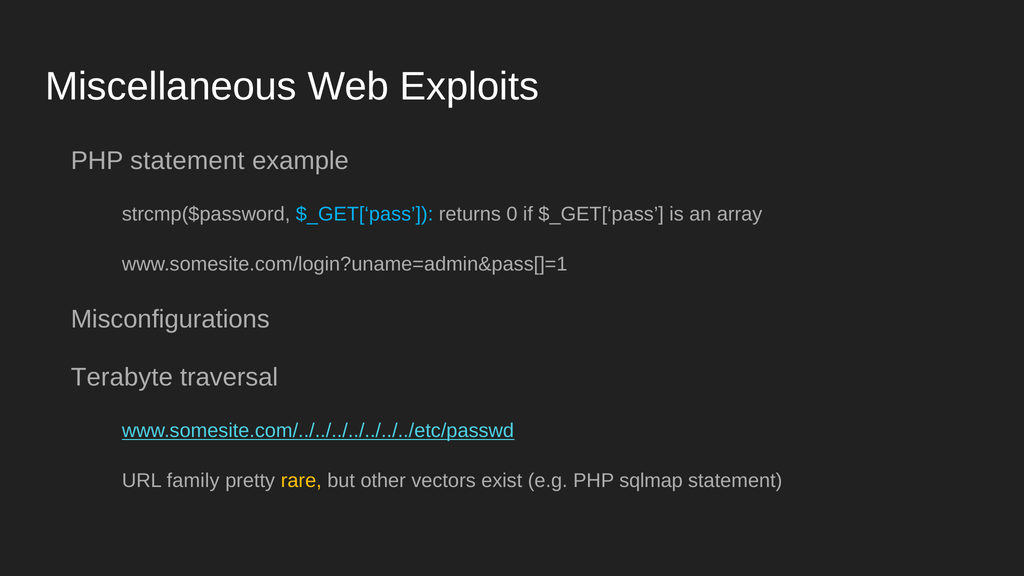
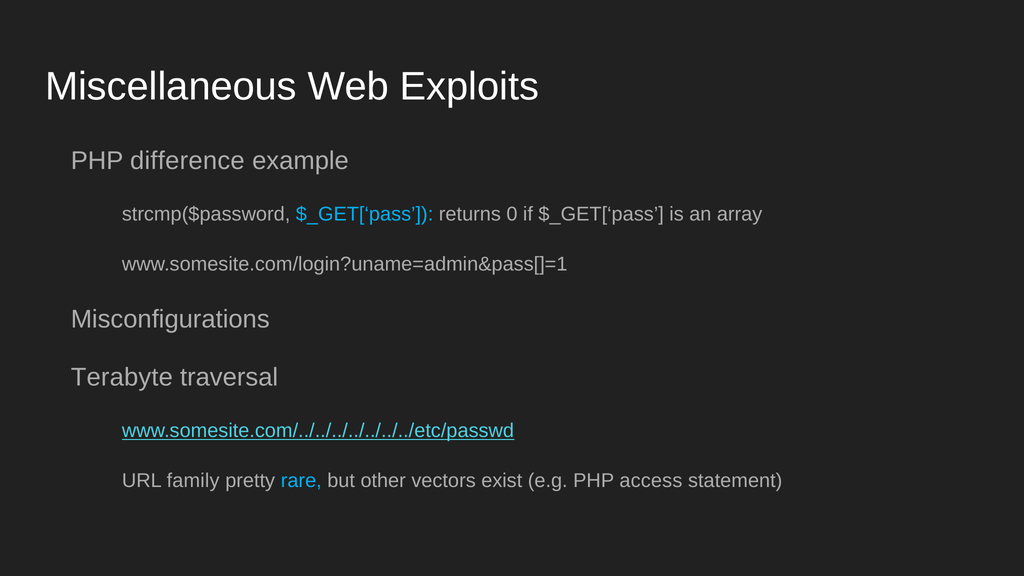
PHP statement: statement -> difference
rare colour: yellow -> light blue
sqlmap: sqlmap -> access
